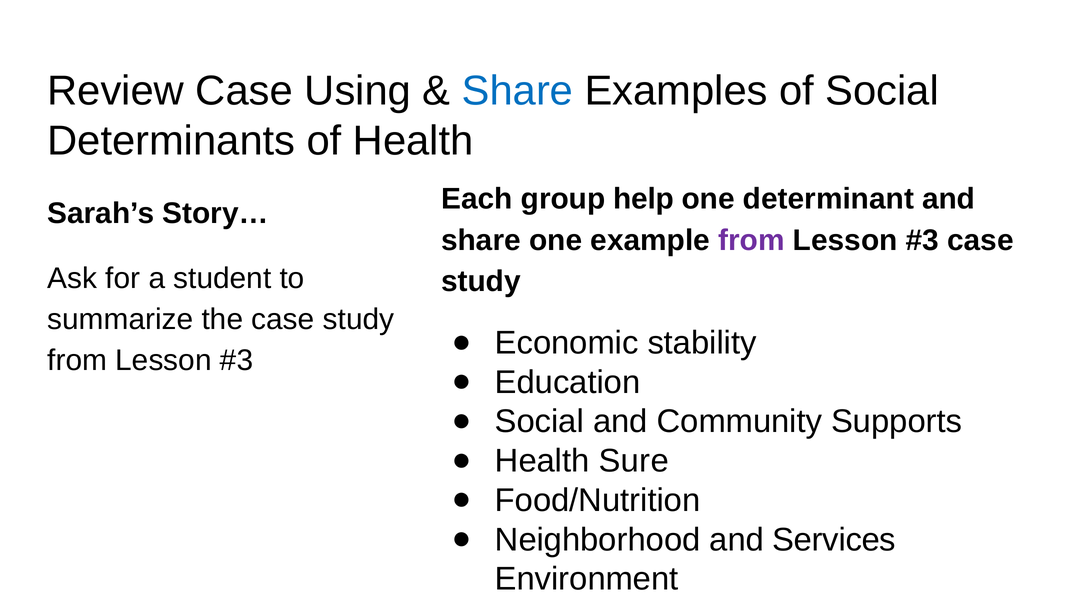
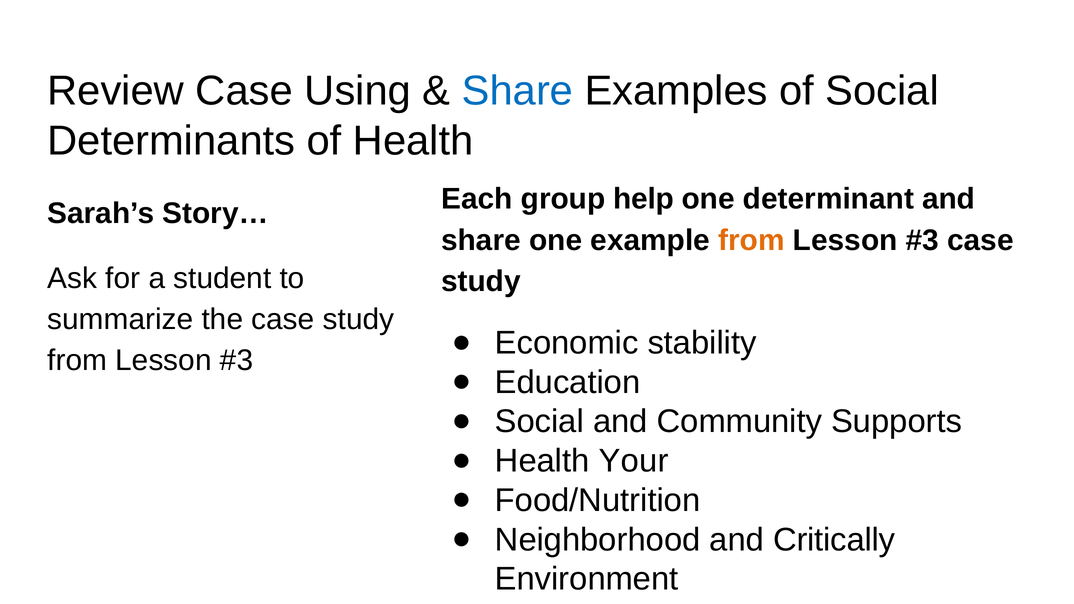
from at (751, 240) colour: purple -> orange
Sure: Sure -> Your
Services: Services -> Critically
